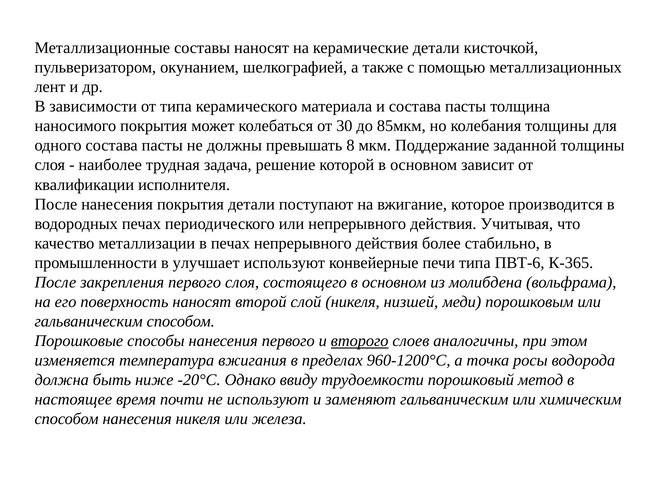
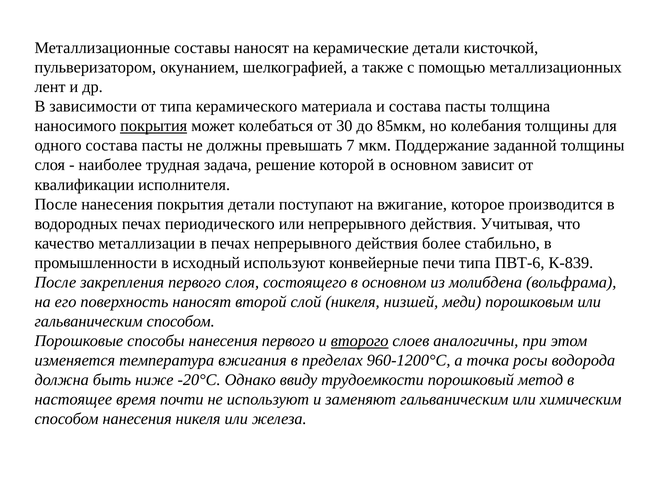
покрытия at (154, 126) underline: none -> present
8: 8 -> 7
улучшает: улучшает -> исходный
К-365: К-365 -> К-839
